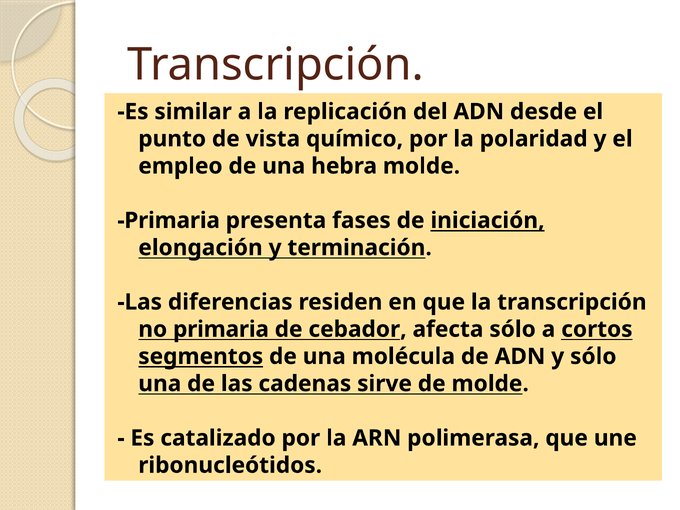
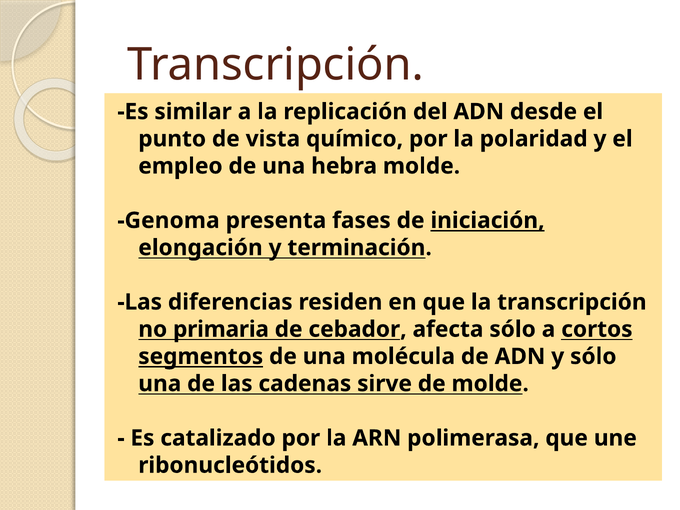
Primaria at (169, 220): Primaria -> Genoma
